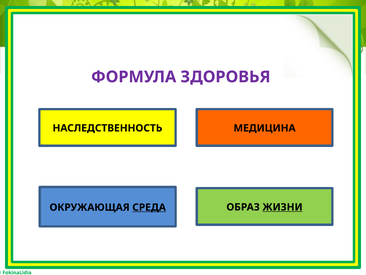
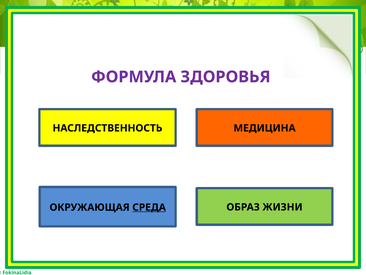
ЖИЗНИ underline: present -> none
